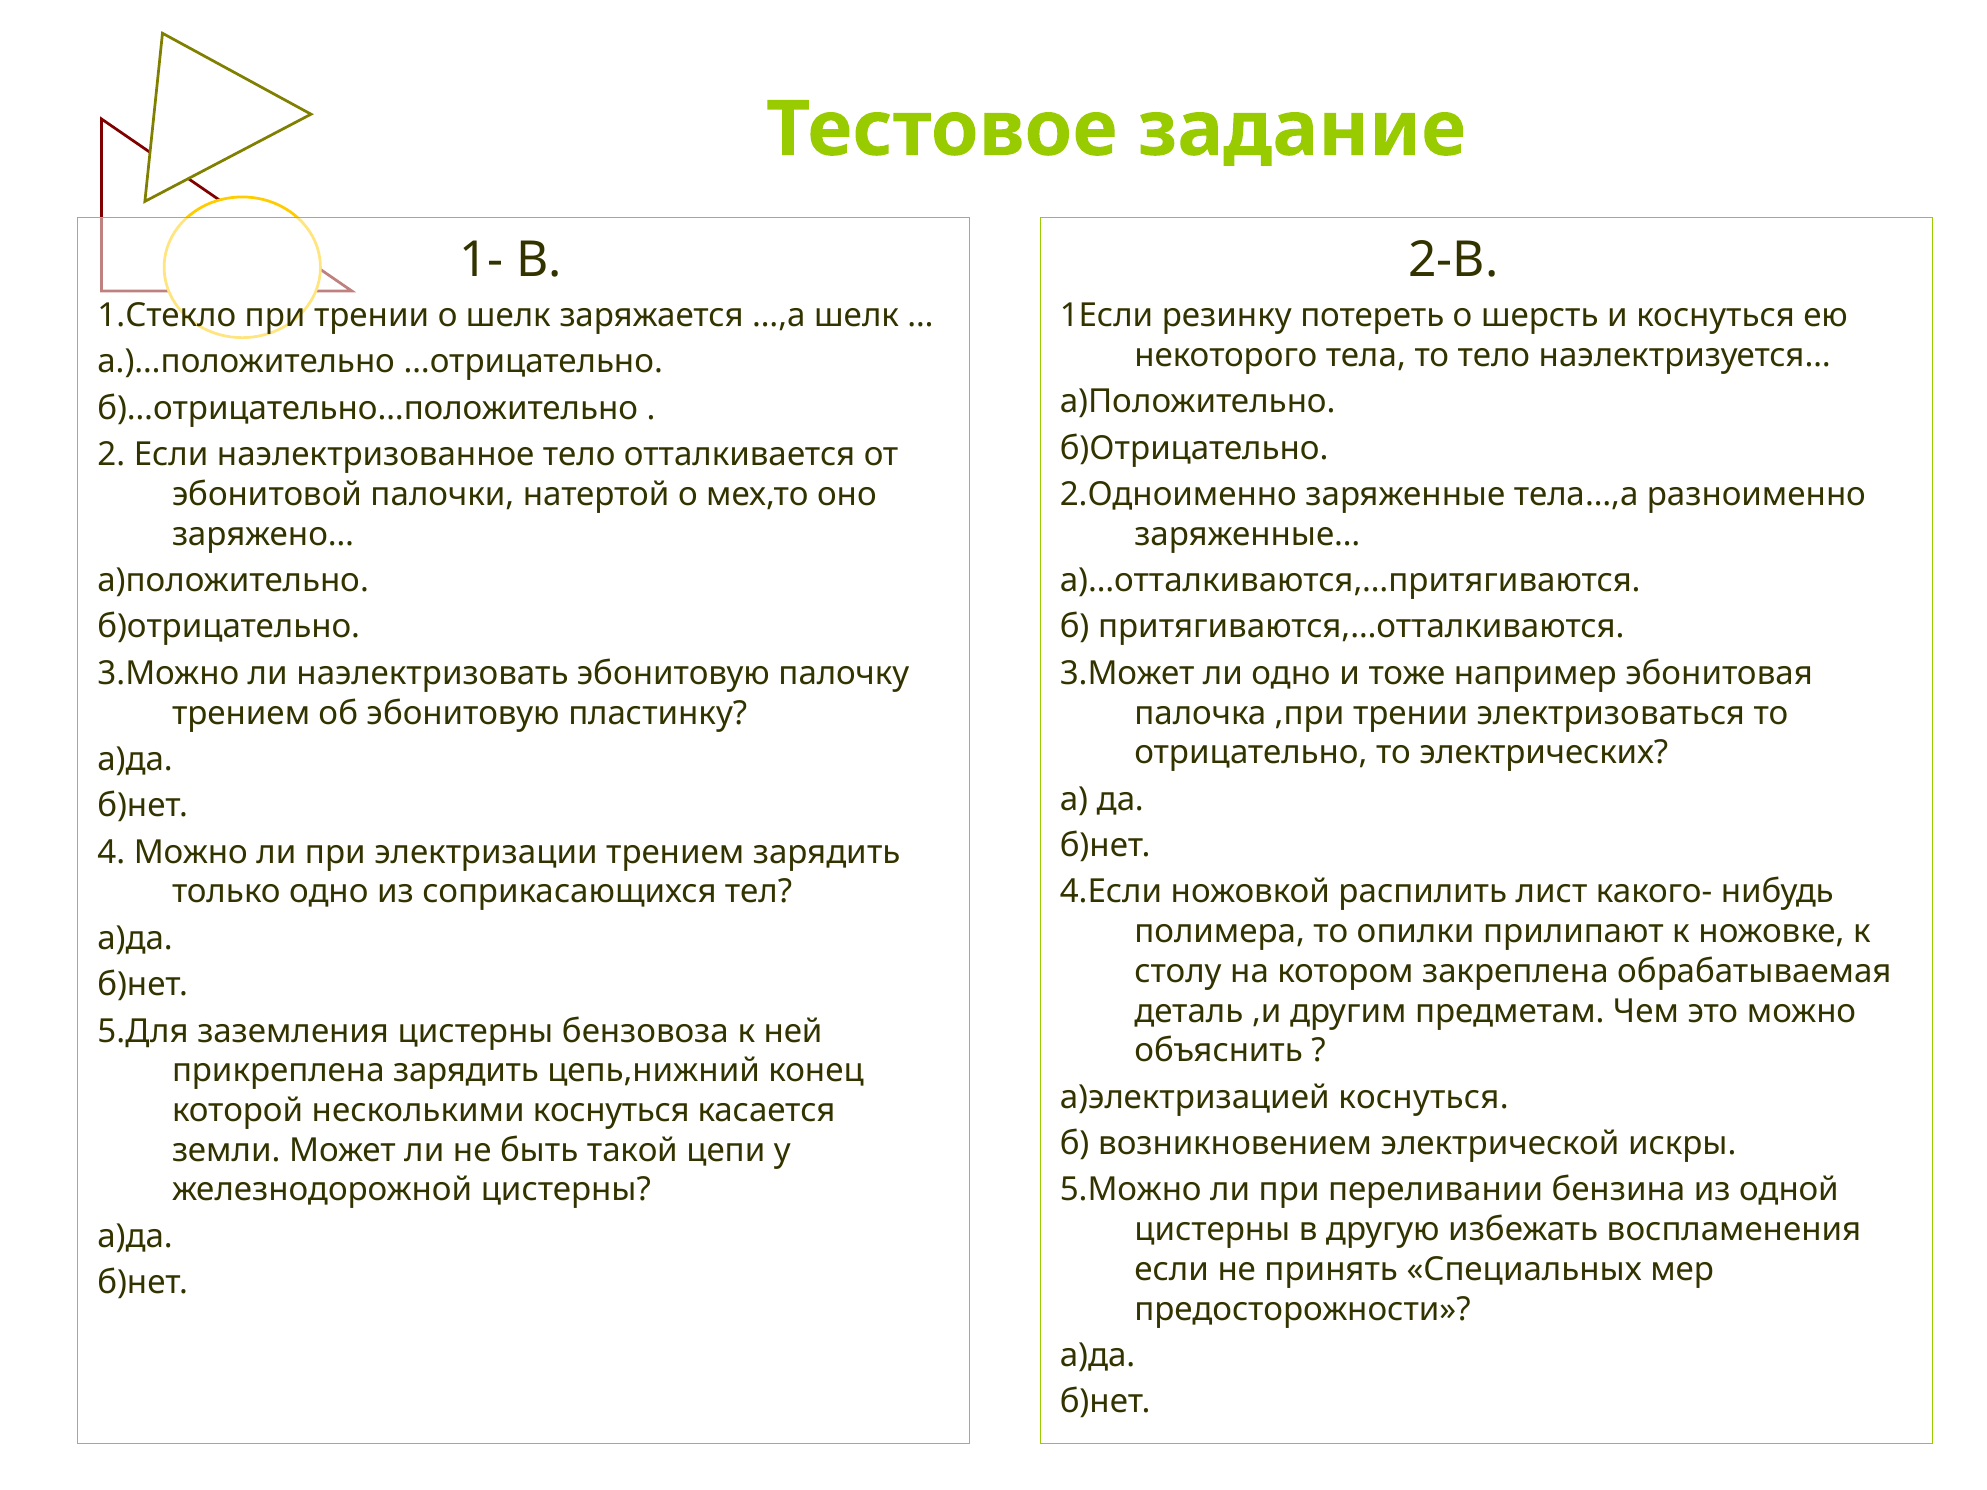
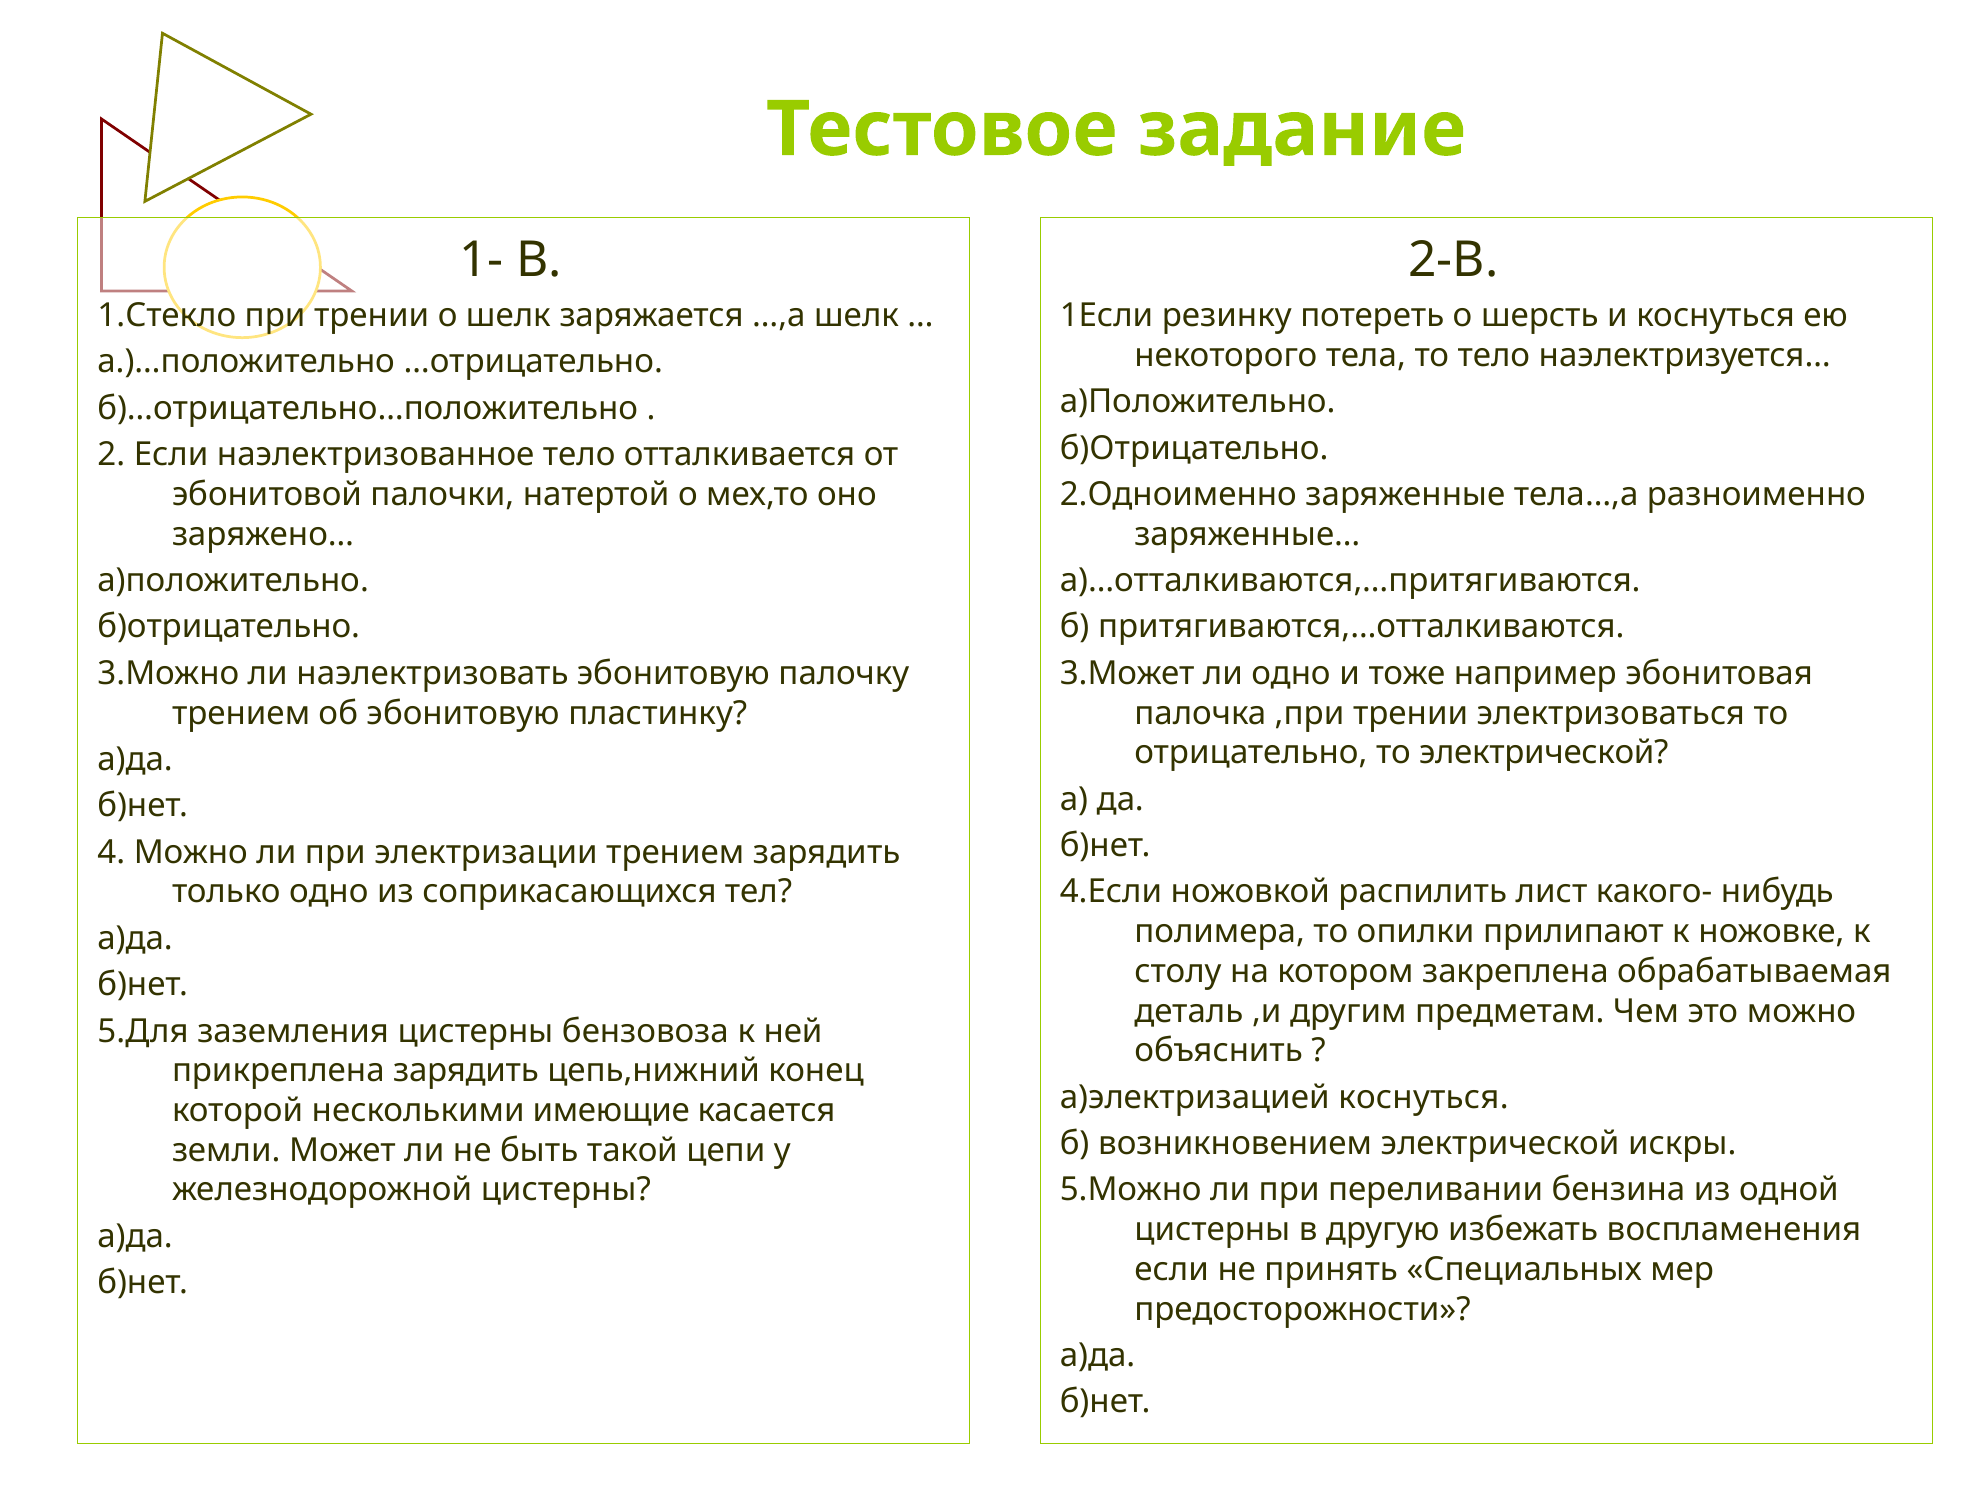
то электрических: электрических -> электрической
несколькими коснуться: коснуться -> имеющие
